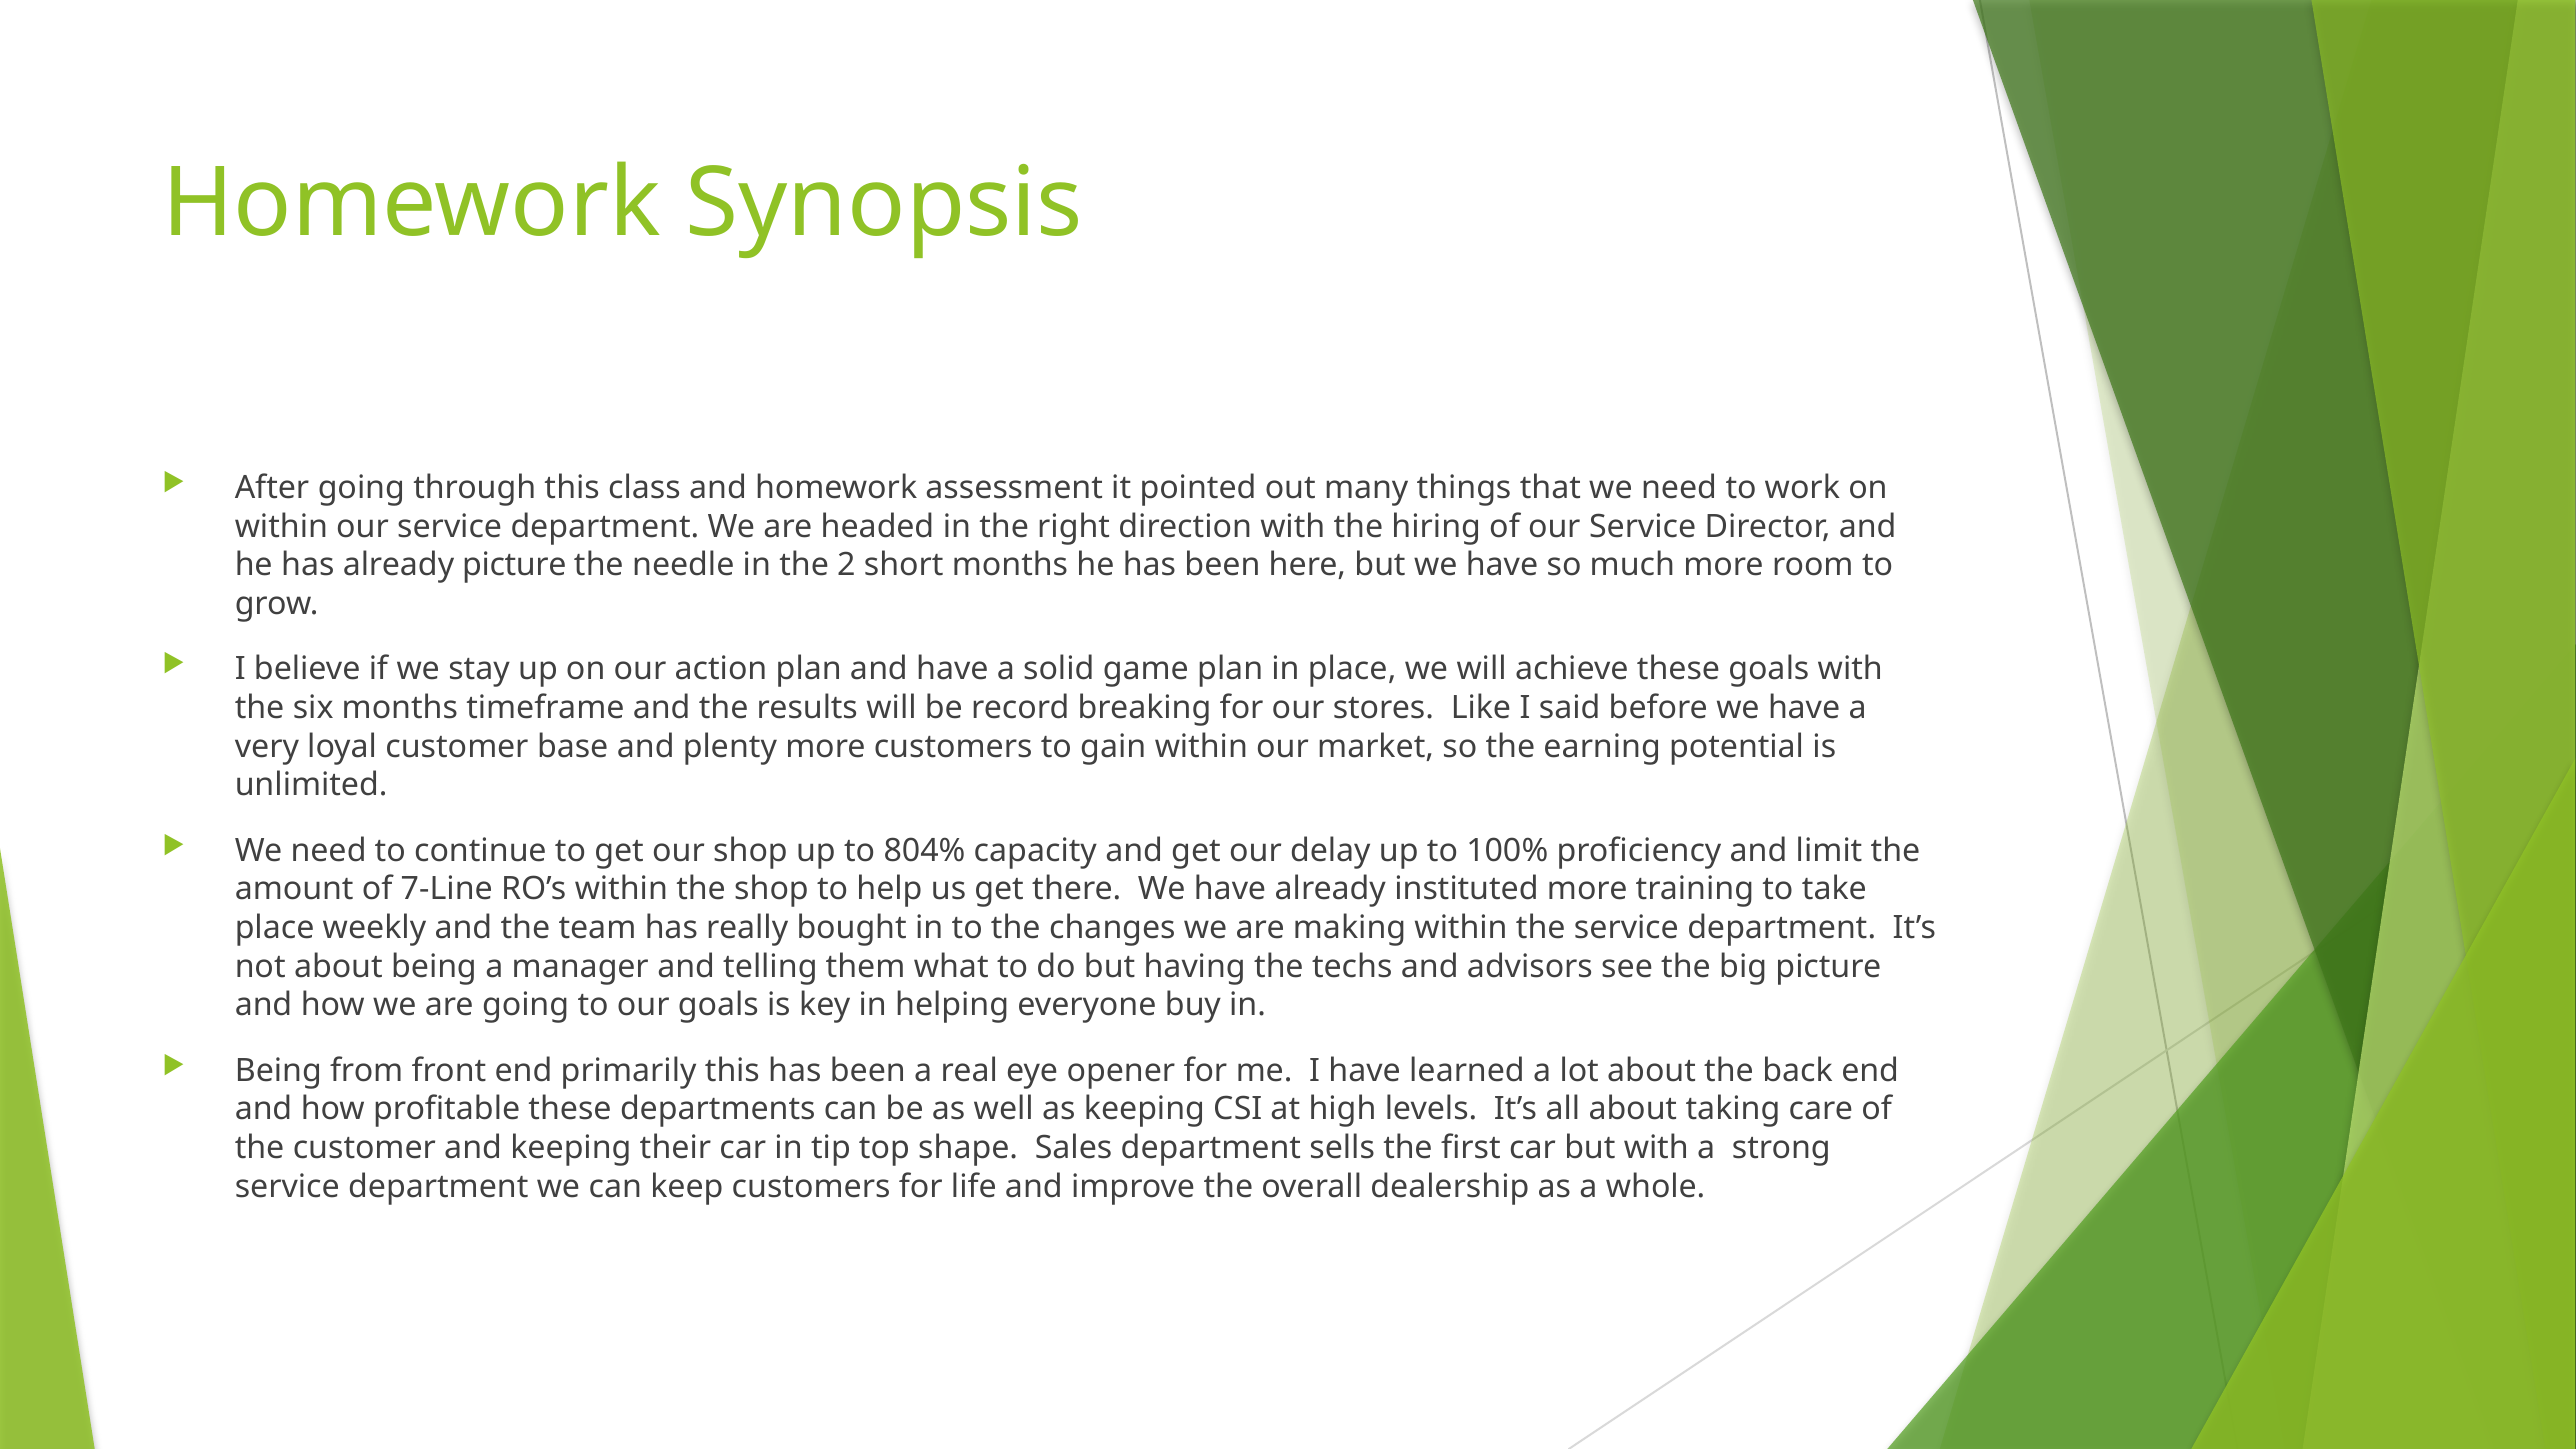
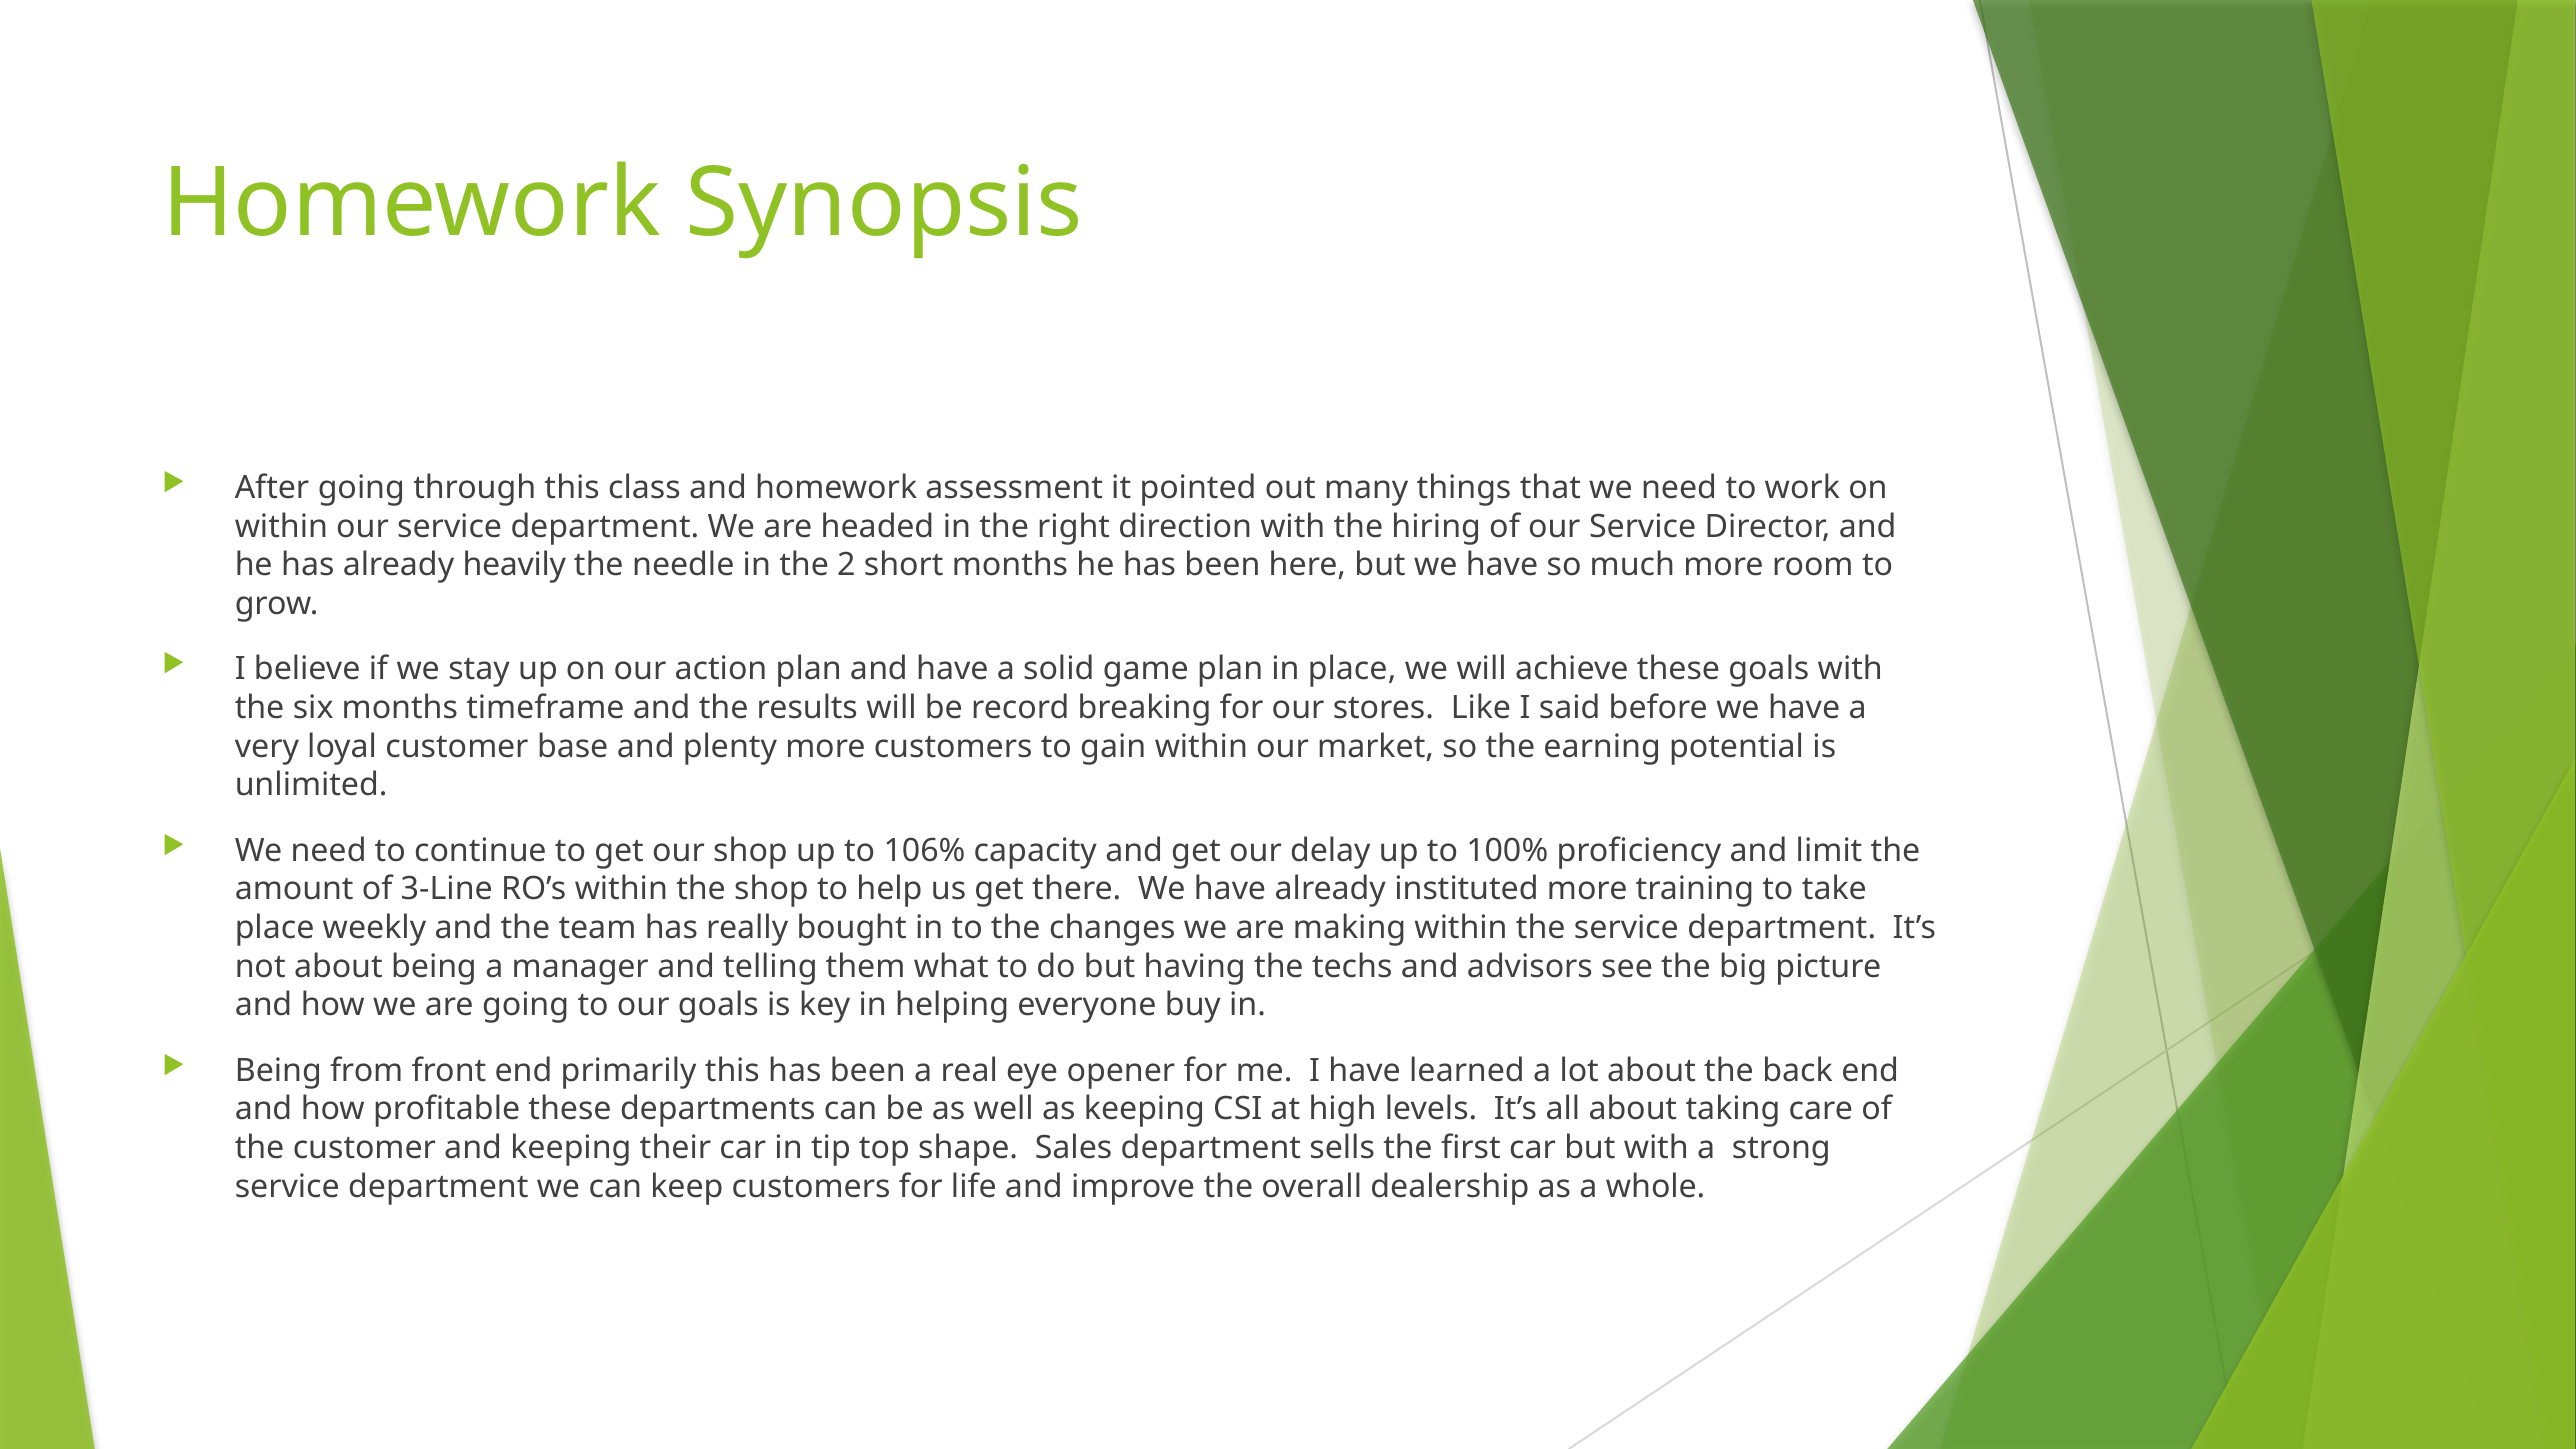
already picture: picture -> heavily
804%: 804% -> 106%
7-Line: 7-Line -> 3-Line
